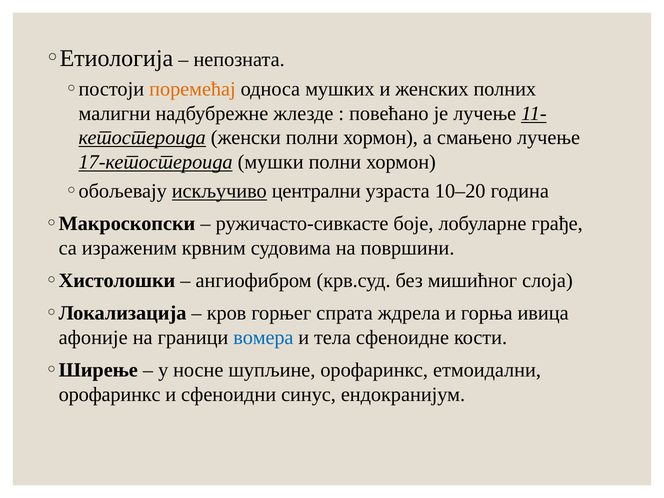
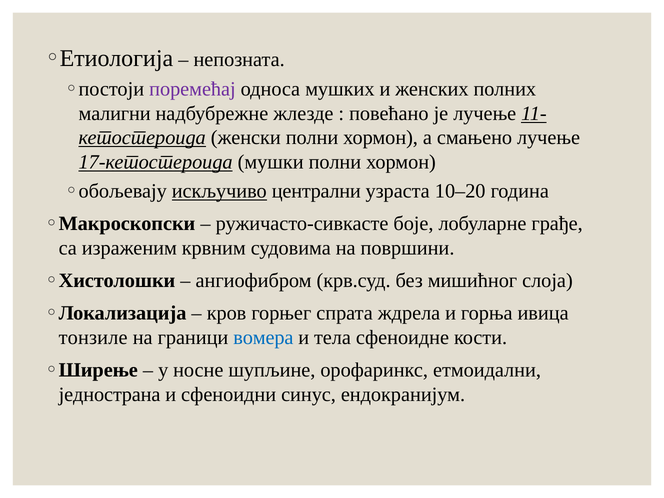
поремећај colour: orange -> purple
афоније: афоније -> тонзиле
орофаринкс at (110, 395): орофаринкс -> једнострана
